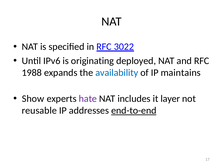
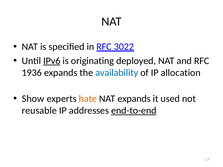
IPv6 underline: none -> present
1988: 1988 -> 1936
maintains: maintains -> allocation
hate colour: purple -> orange
NAT includes: includes -> expands
layer: layer -> used
